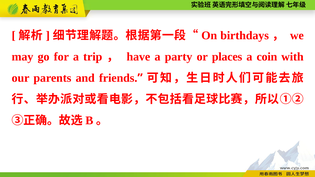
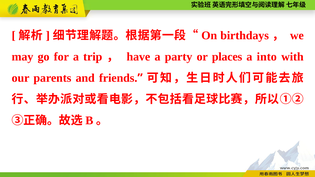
coin: coin -> into
